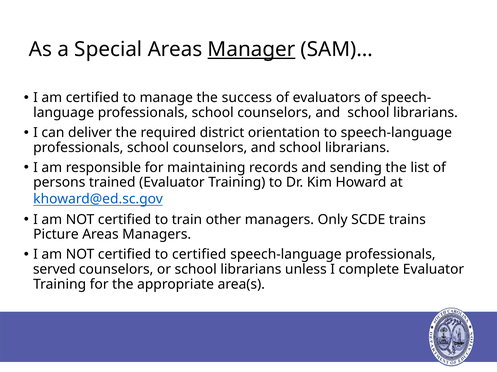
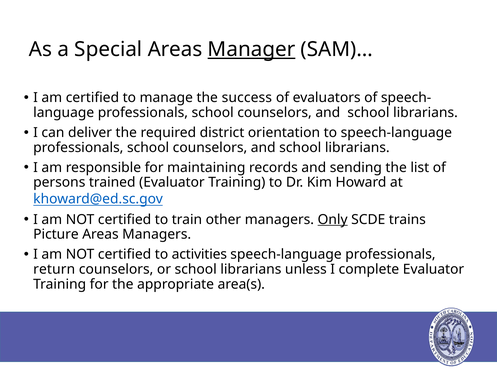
Only underline: none -> present
to certified: certified -> activities
served: served -> return
